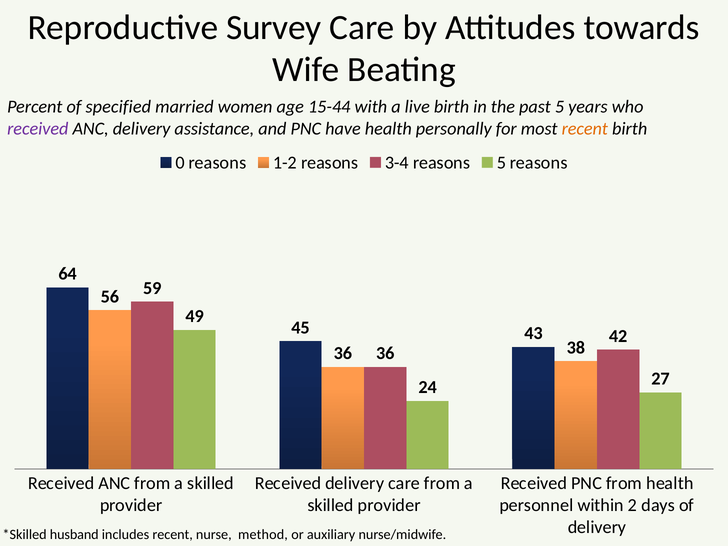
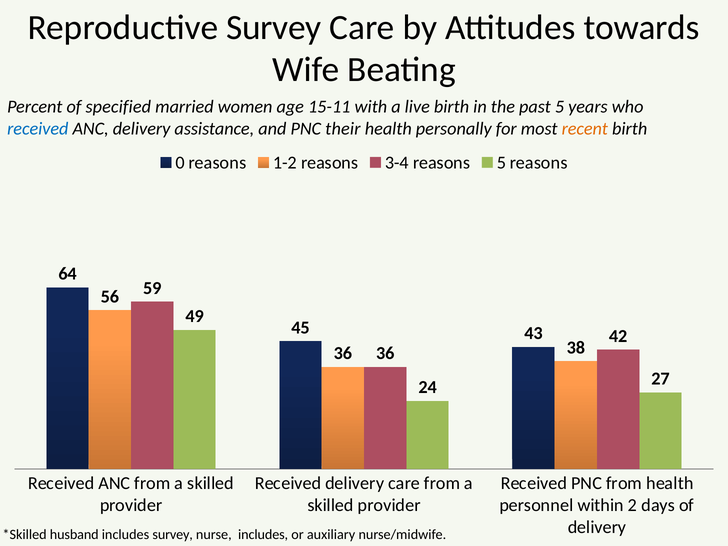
15-44: 15-44 -> 15-11
received at (38, 129) colour: purple -> blue
have: have -> their
includes recent: recent -> survey
nurse method: method -> includes
